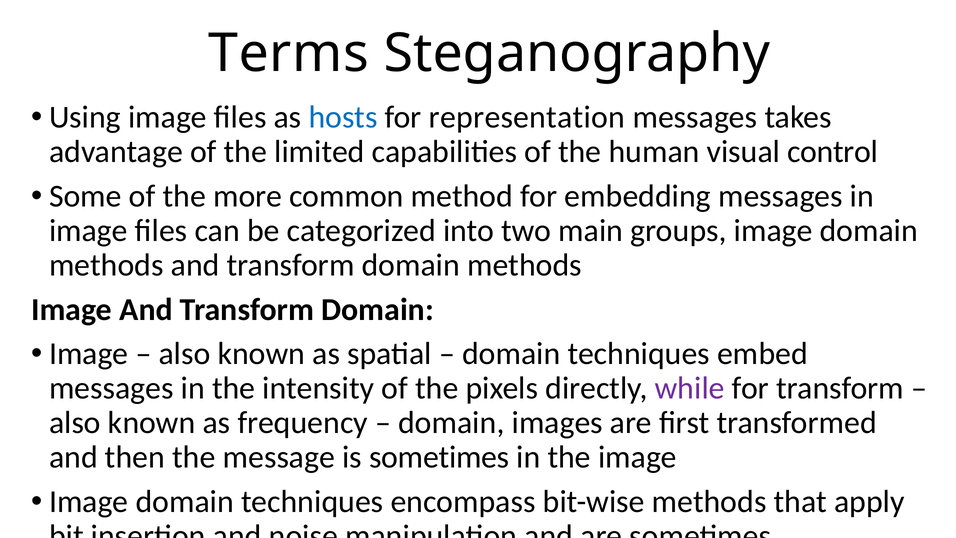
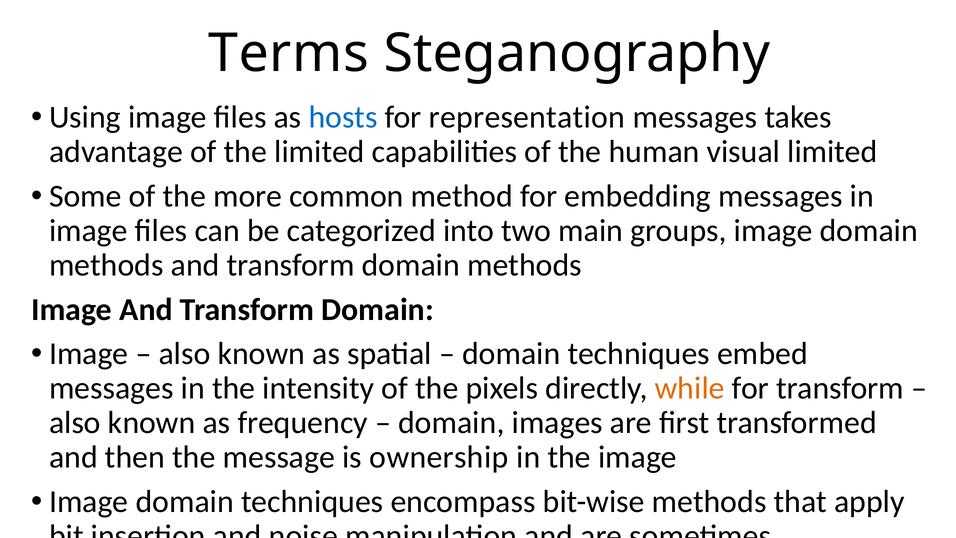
visual control: control -> limited
while colour: purple -> orange
is sometimes: sometimes -> ownership
